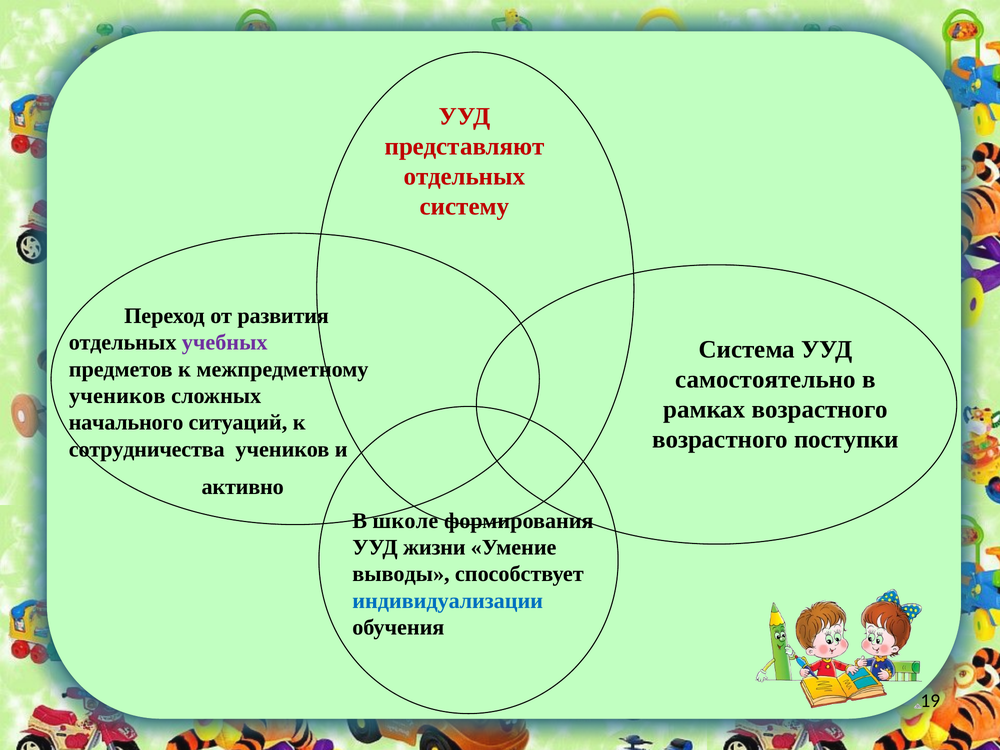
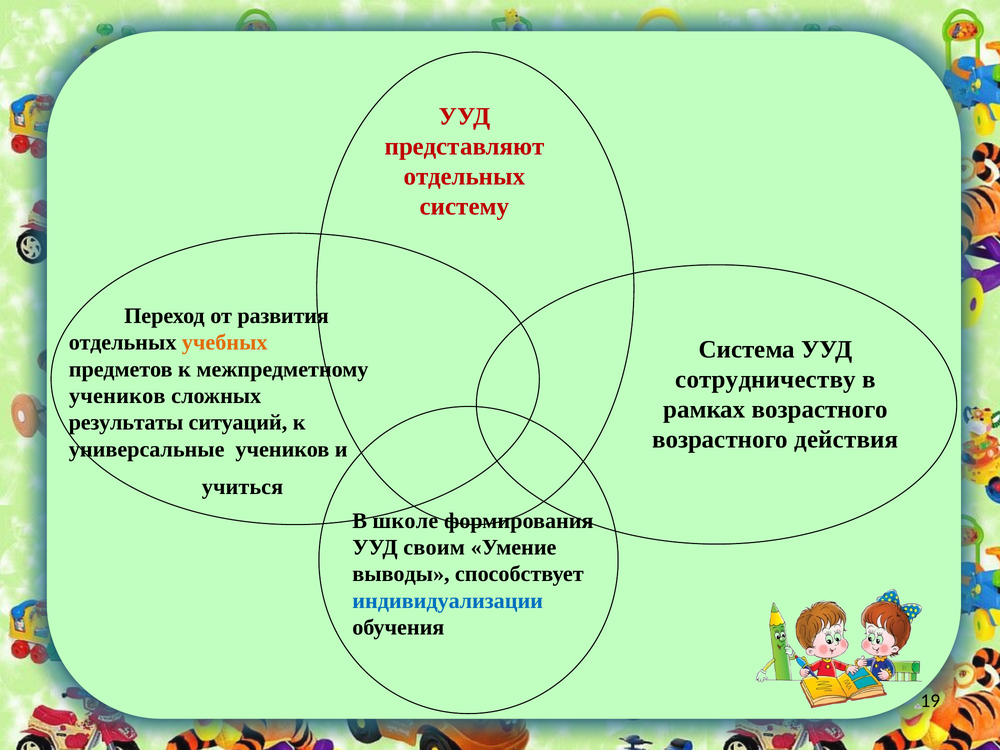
учебных colour: purple -> orange
самостоятельно: самостоятельно -> сотрудничеству
начального: начального -> результаты
поступки: поступки -> действия
сотрудничества: сотрудничества -> универсальные
активно: активно -> учиться
жизни: жизни -> своим
